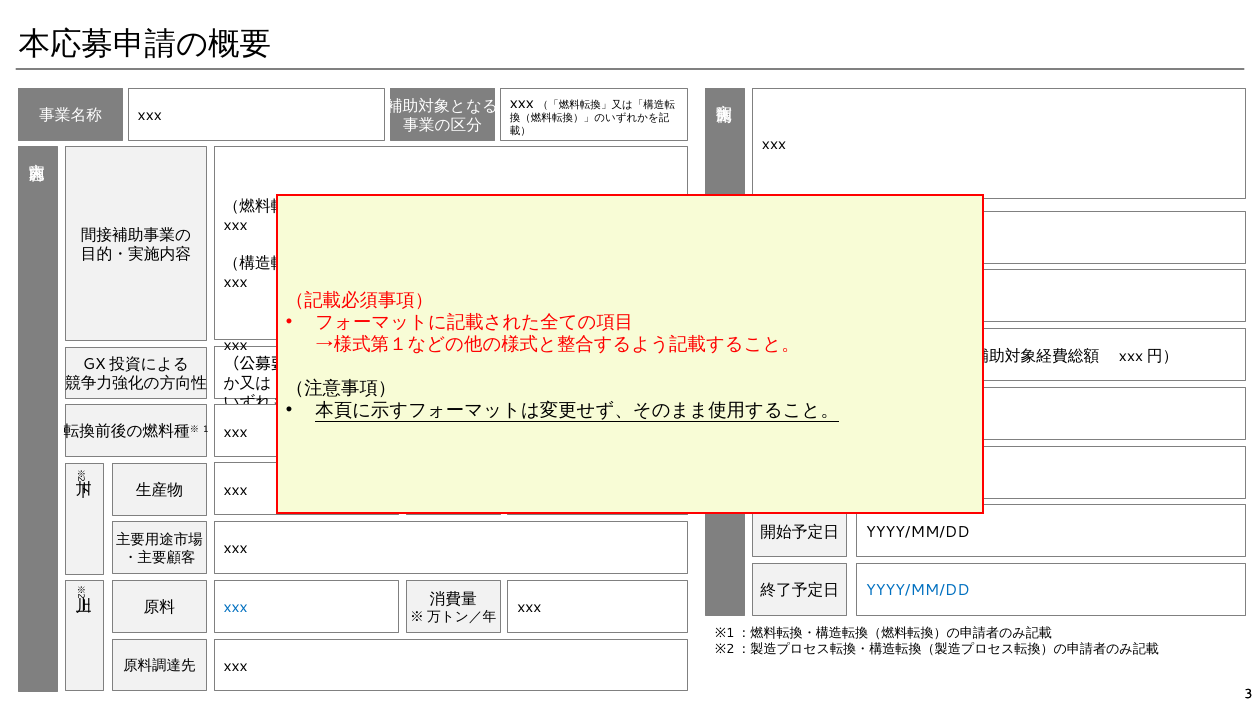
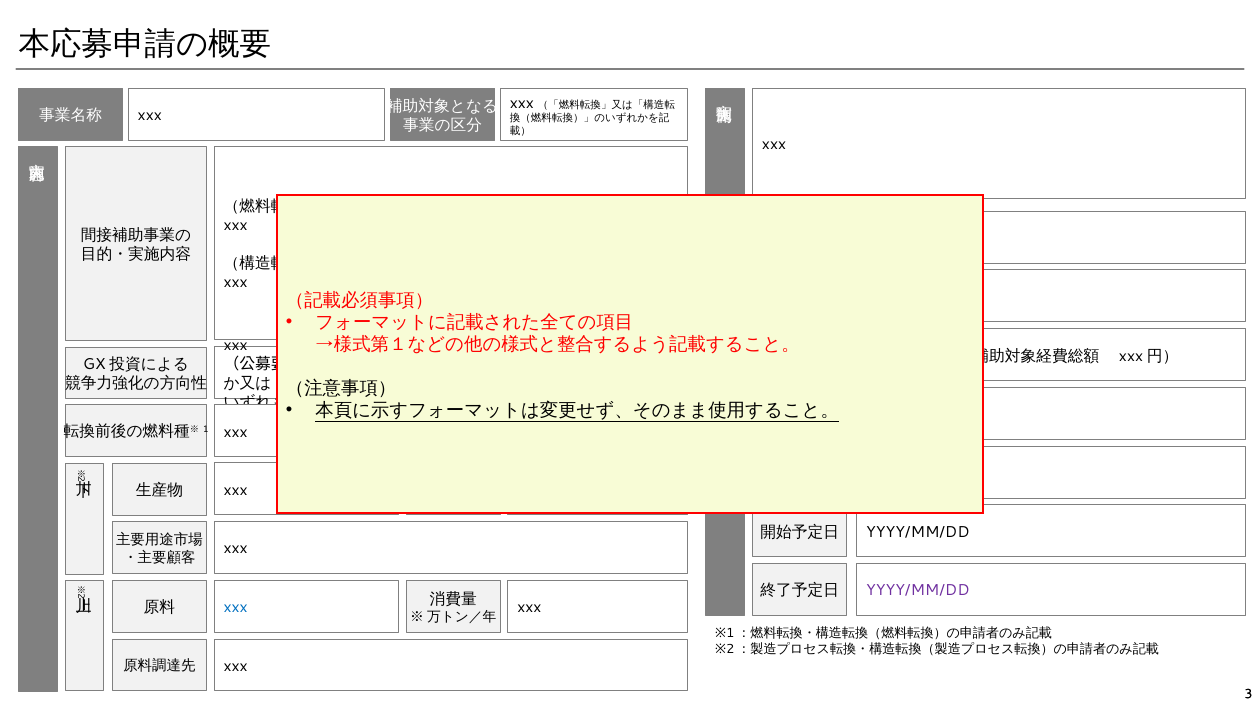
YYYY/MM/DD at (918, 591) colour: blue -> purple
